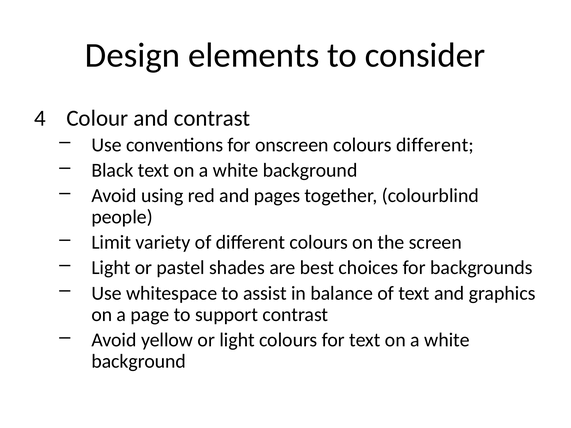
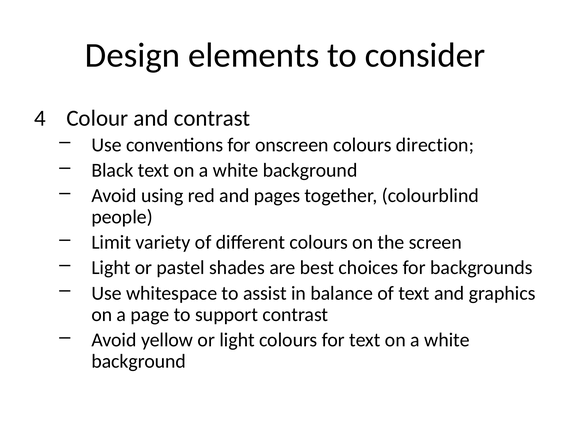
colours different: different -> direction
